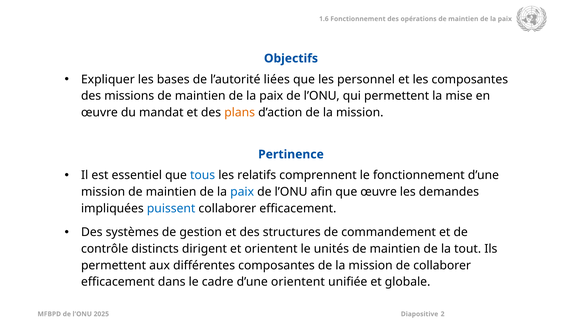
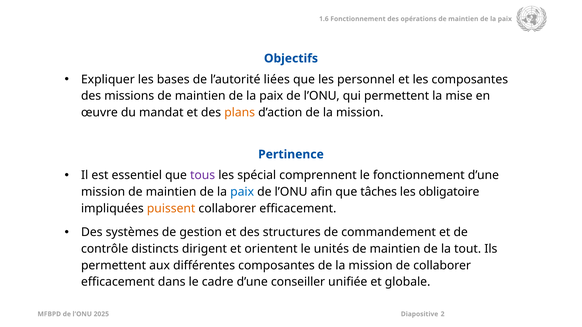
tous colour: blue -> purple
relatifs: relatifs -> spécial
que œuvre: œuvre -> tâches
demandes: demandes -> obligatoire
puissent colour: blue -> orange
d’une orientent: orientent -> conseiller
